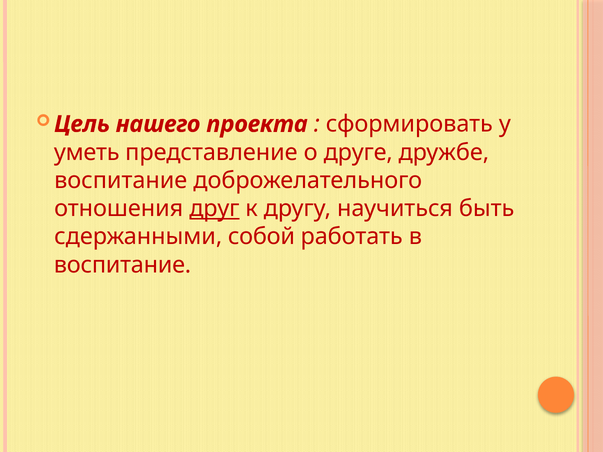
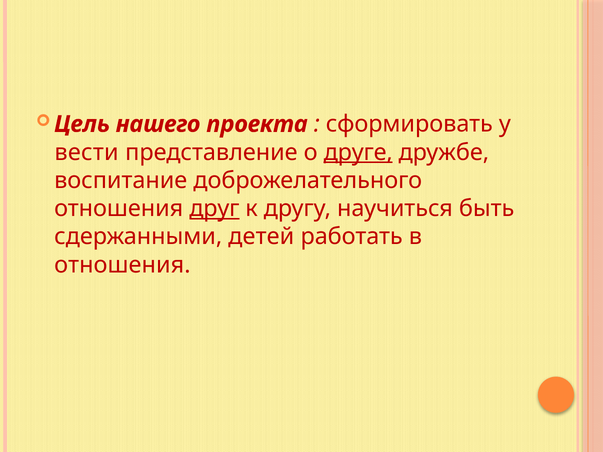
уметь: уметь -> вести
друге underline: none -> present
собой: собой -> детей
воспитание at (123, 265): воспитание -> отношения
